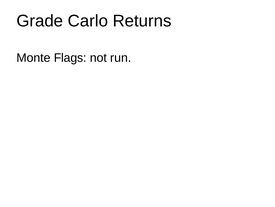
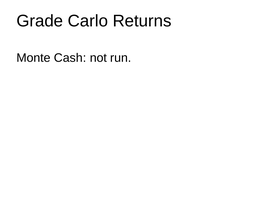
Flags: Flags -> Cash
